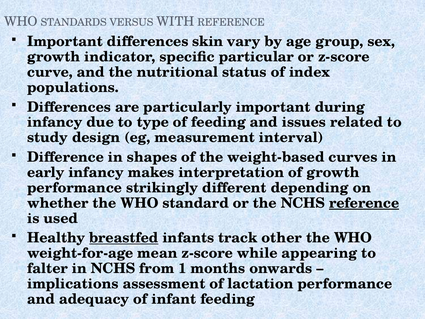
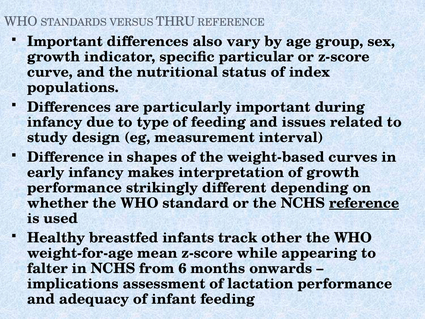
WITH: WITH -> THRU
skin: skin -> also
breastfed underline: present -> none
1: 1 -> 6
